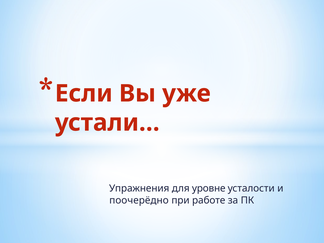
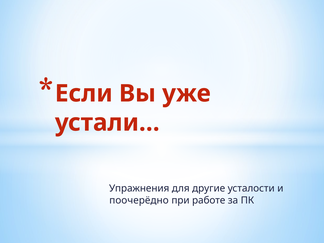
уровне: уровне -> другие
